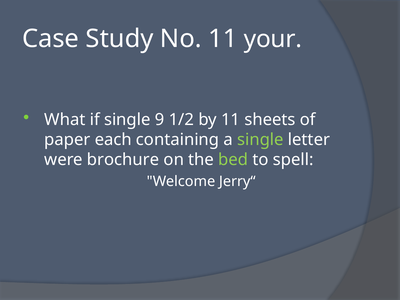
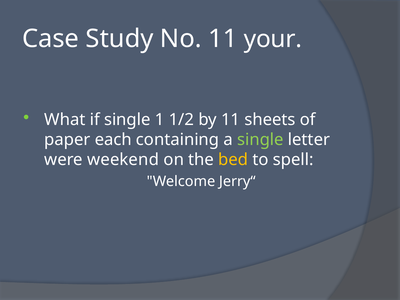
9: 9 -> 1
brochure: brochure -> weekend
bed colour: light green -> yellow
